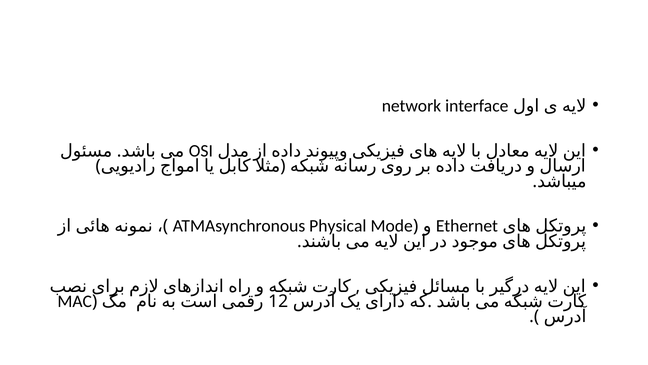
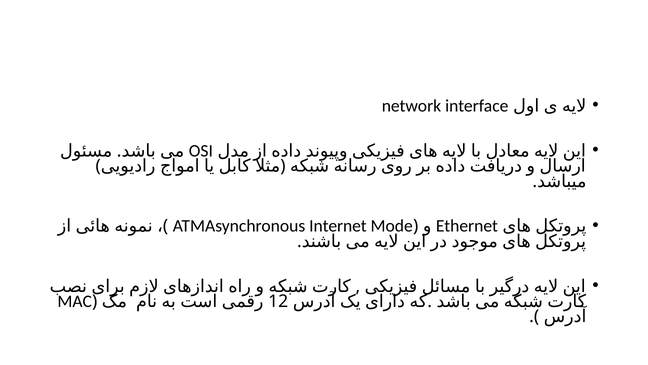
Physical: Physical -> Internet
